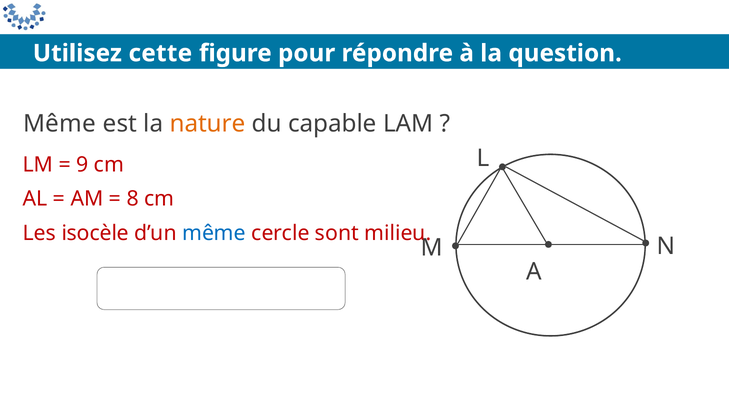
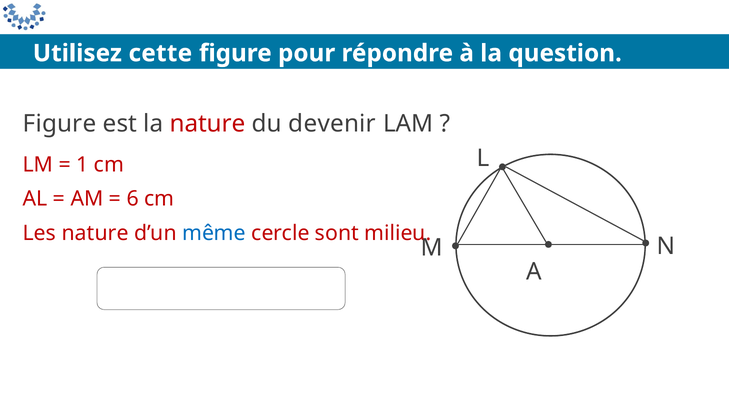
Même at (60, 124): Même -> Figure
nature at (208, 124) colour: orange -> red
capable: capable -> devenir
9: 9 -> 1
8: 8 -> 6
Les isocèle: isocèle -> nature
